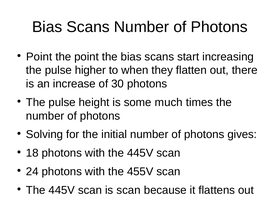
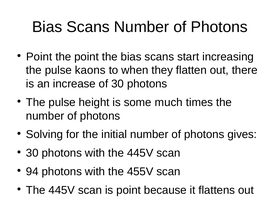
higher: higher -> kaons
18 at (32, 153): 18 -> 30
24: 24 -> 94
is scan: scan -> point
